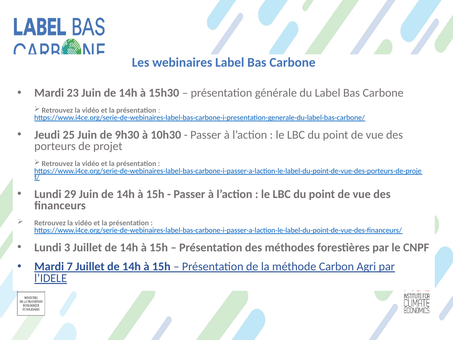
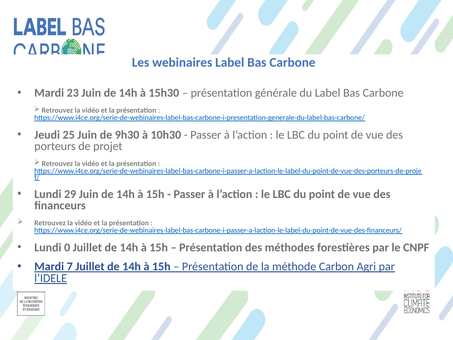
3: 3 -> 0
